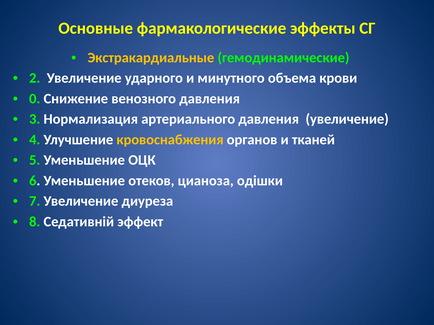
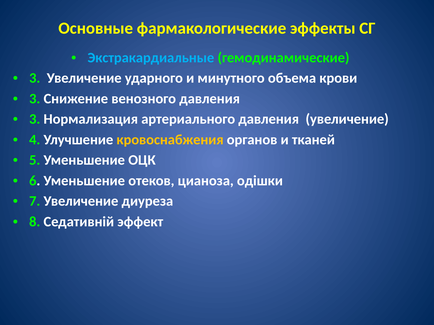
Экстракардиальные colour: yellow -> light blue
2 at (35, 78): 2 -> 3
0 at (35, 99): 0 -> 3
